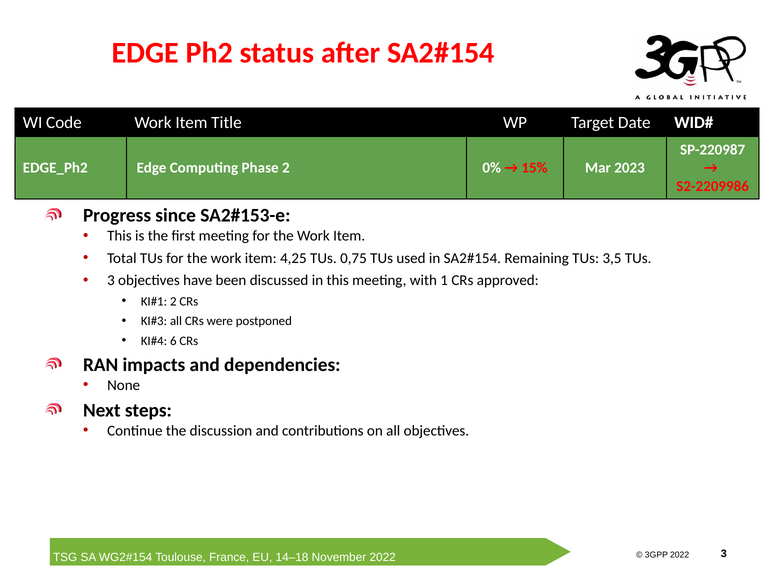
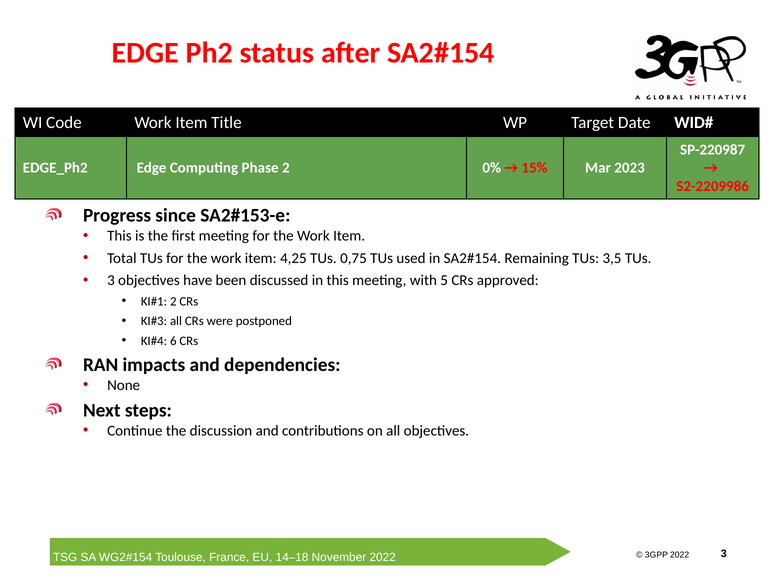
1: 1 -> 5
